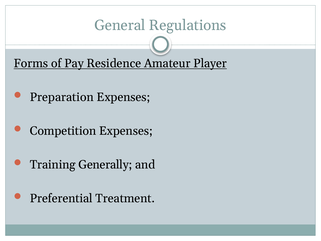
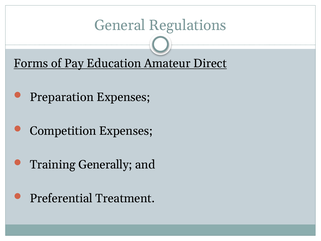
Residence: Residence -> Education
Player: Player -> Direct
